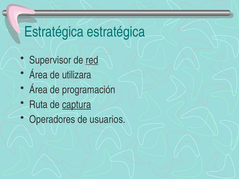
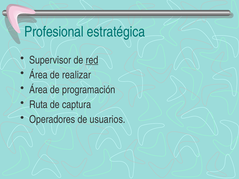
Estratégica at (54, 32): Estratégica -> Profesional
utilizara: utilizara -> realizar
captura underline: present -> none
